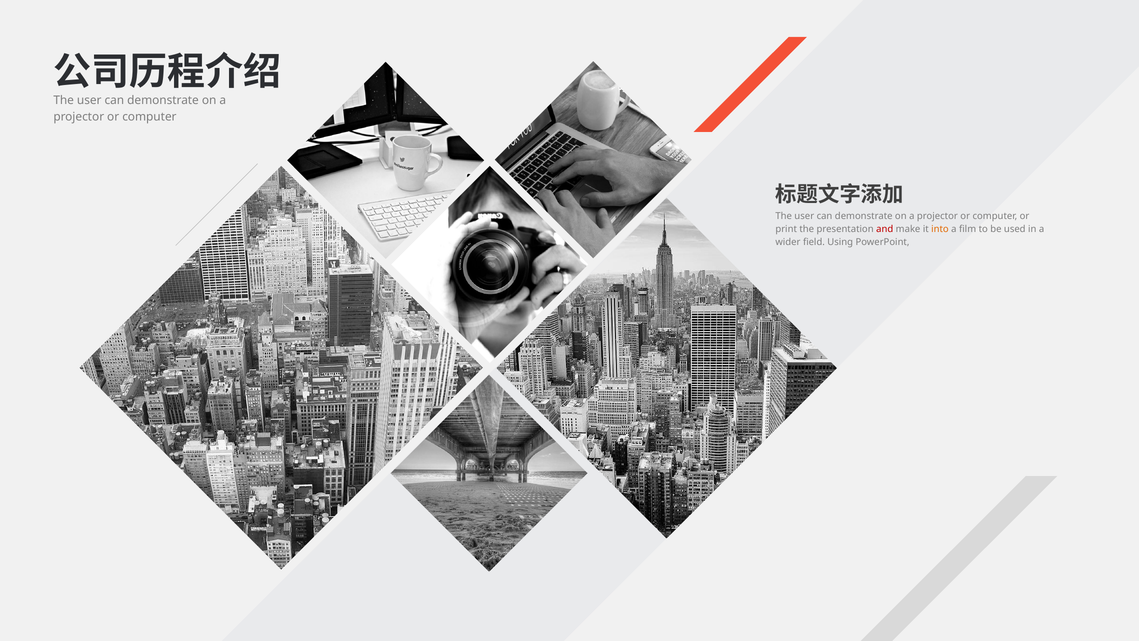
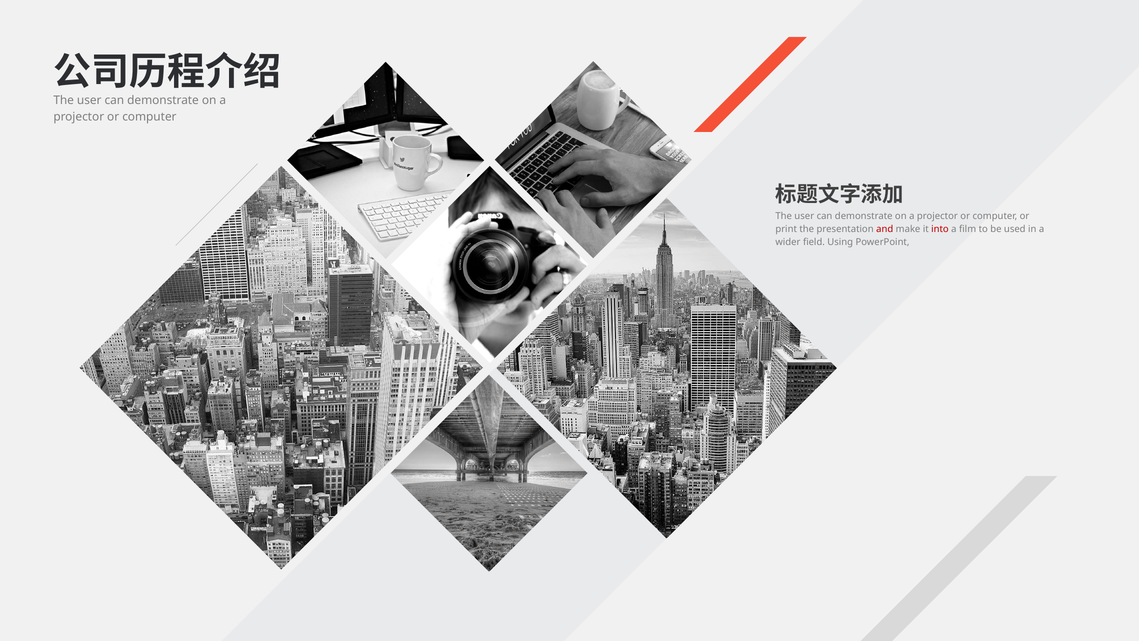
into colour: orange -> red
